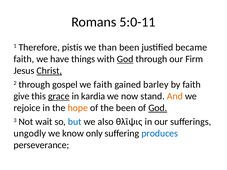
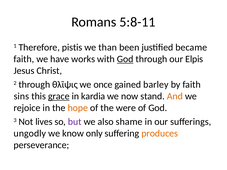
5:0-11: 5:0-11 -> 5:8-11
things: things -> works
Firm: Firm -> Elpis
Christ underline: present -> none
gospel: gospel -> θλῖψις
we faith: faith -> once
give: give -> sins
the been: been -> were
God at (158, 108) underline: present -> none
wait: wait -> lives
but colour: blue -> purple
θλῖψις: θλῖψις -> shame
produces colour: blue -> orange
